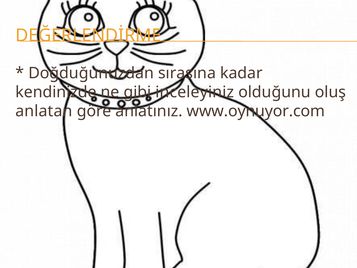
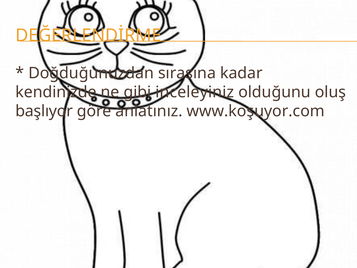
anlatan: anlatan -> başlıyor
www.oynuyor.com: www.oynuyor.com -> www.koşuyor.com
